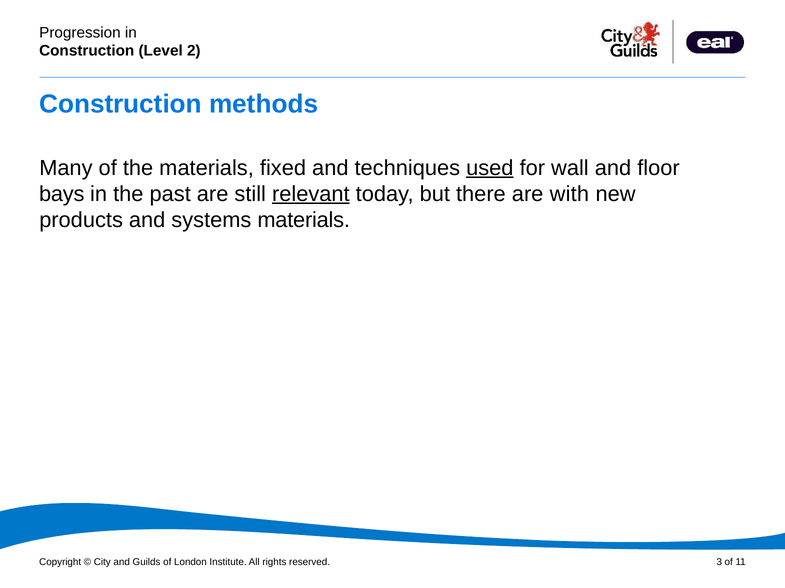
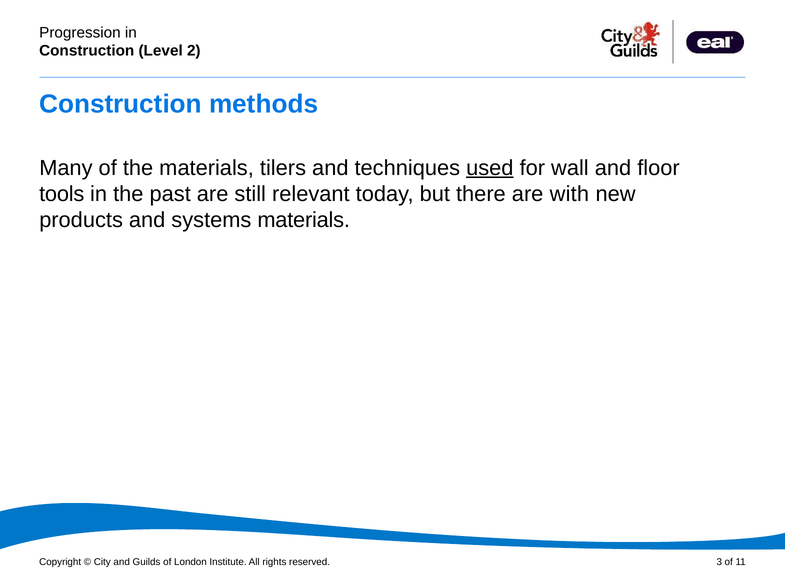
fixed: fixed -> tilers
bays: bays -> tools
relevant underline: present -> none
